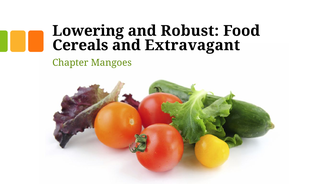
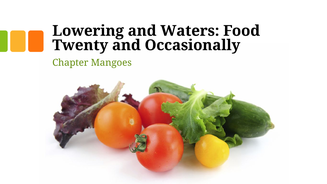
Robust: Robust -> Waters
Cereals: Cereals -> Twenty
Extravagant: Extravagant -> Occasionally
